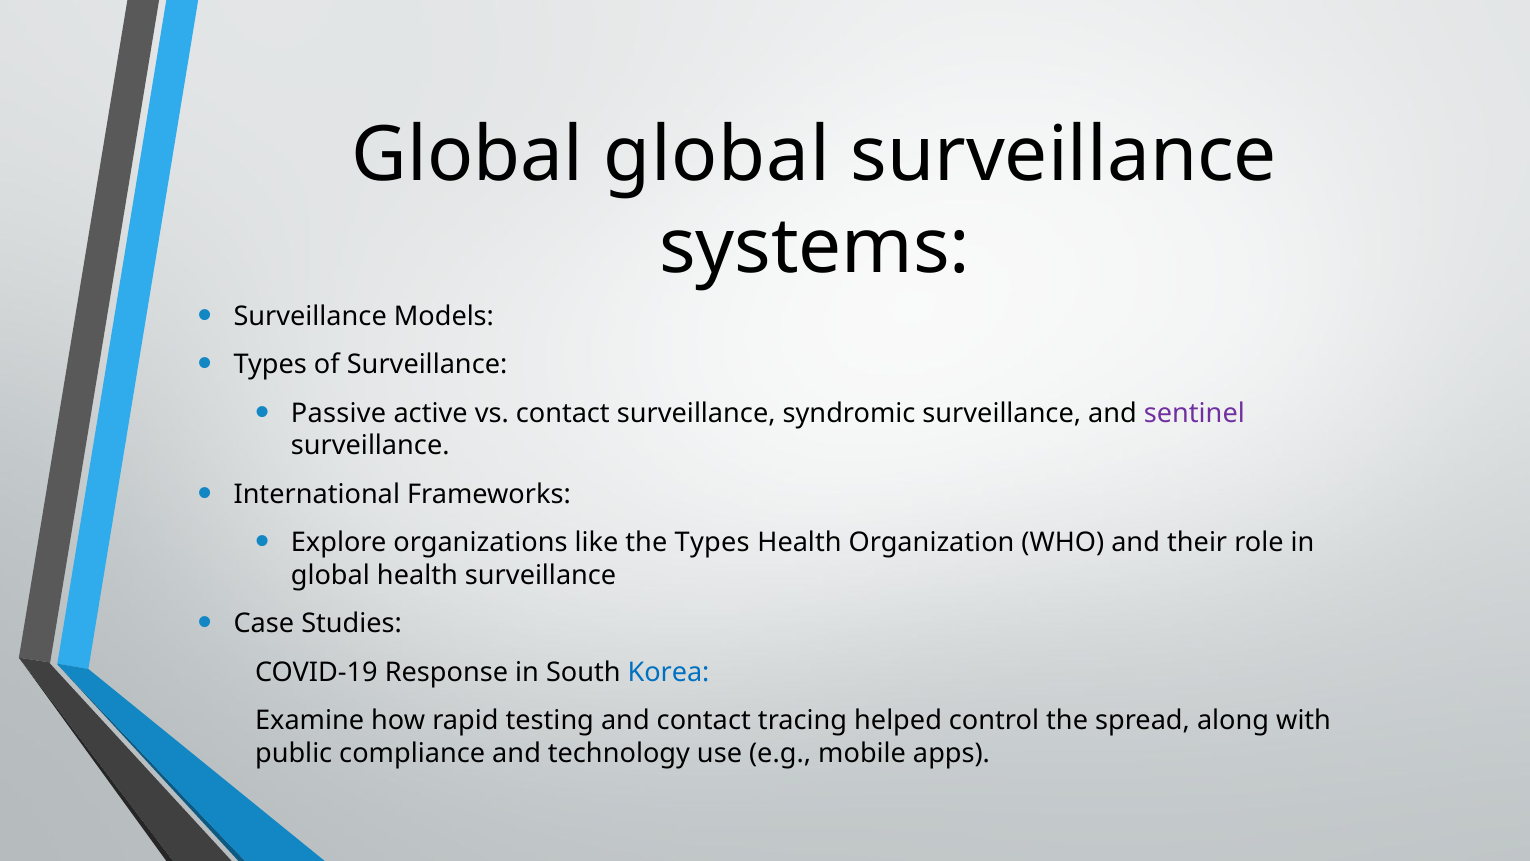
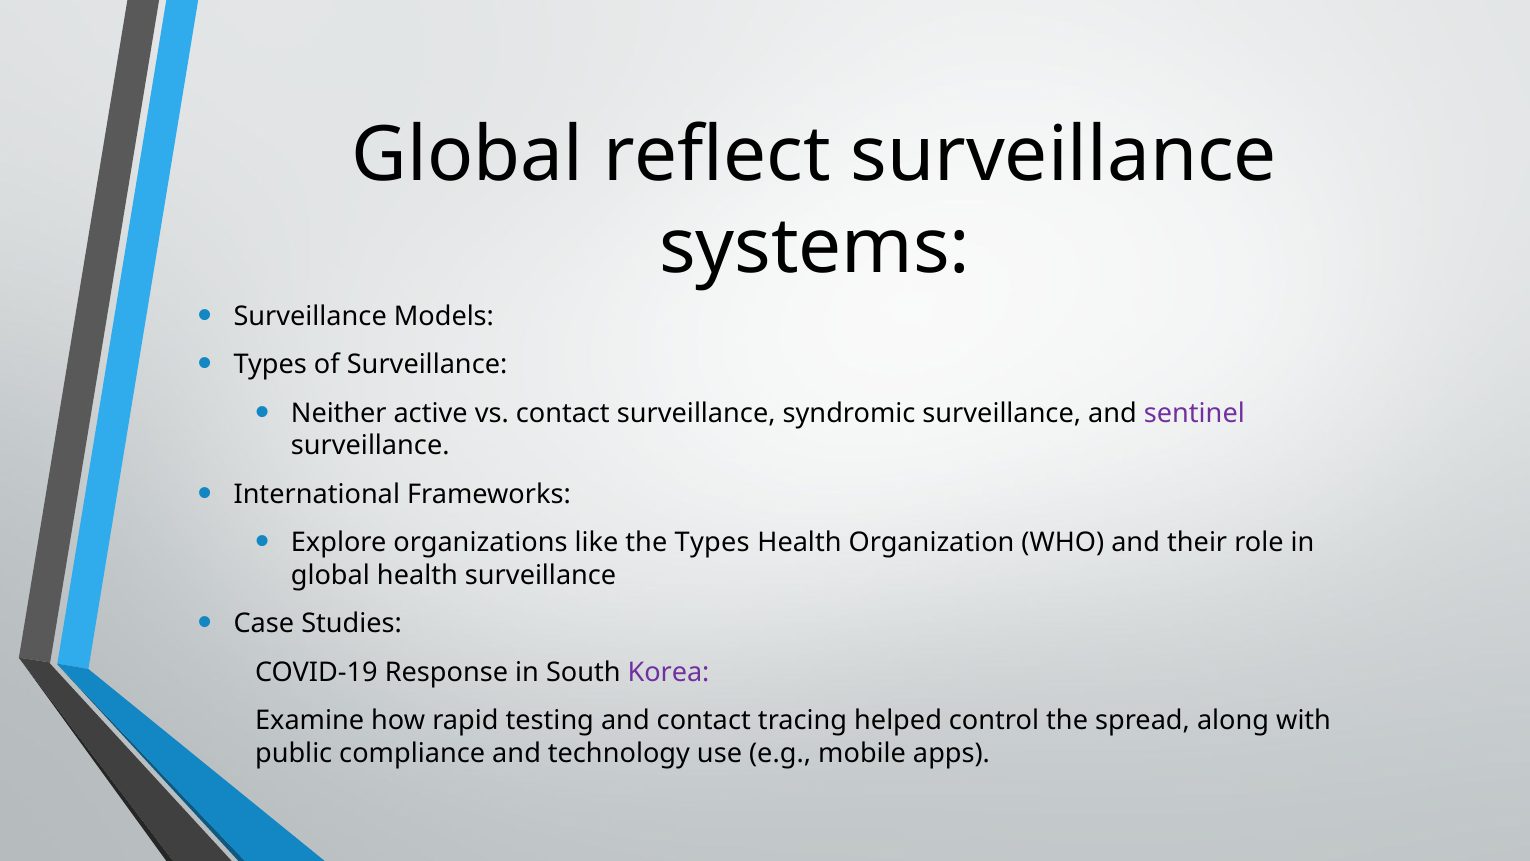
Global global: global -> reflect
Passive: Passive -> Neither
Korea colour: blue -> purple
